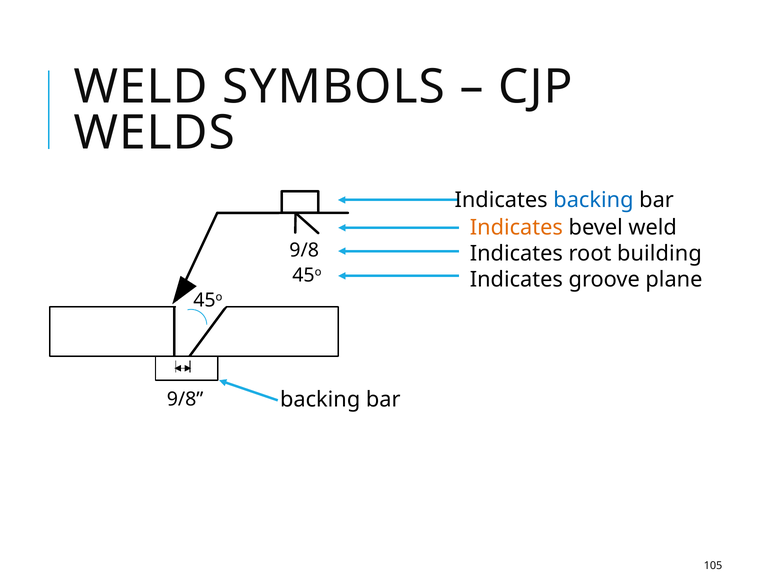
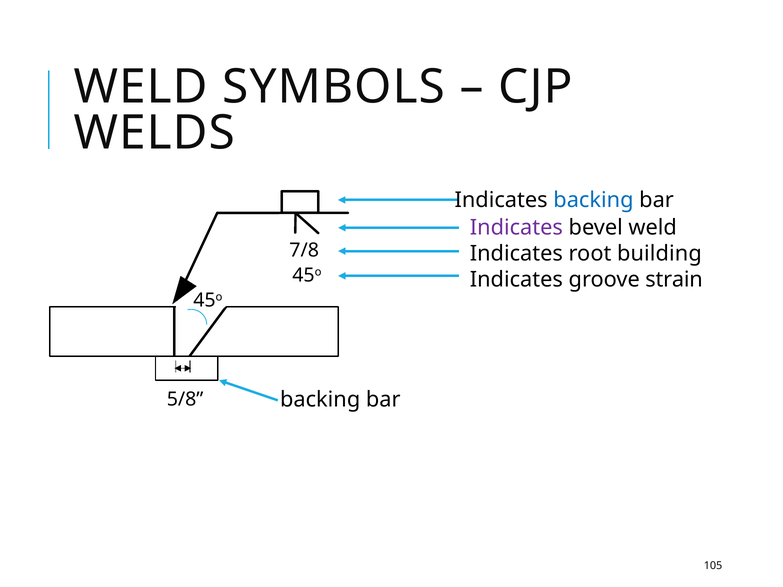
Indicates at (516, 227) colour: orange -> purple
9/8 at (304, 250): 9/8 -> 7/8
plane: plane -> strain
9/8 at (185, 400): 9/8 -> 5/8
